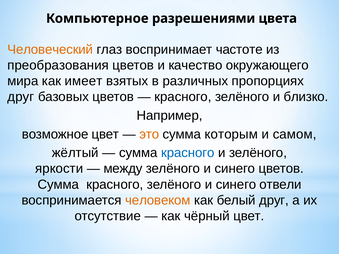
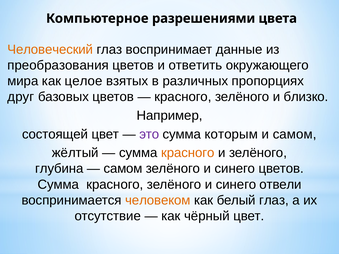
частоте: частоте -> данные
качество: качество -> ответить
имеет: имеет -> целое
возможное: возможное -> состоящей
это colour: orange -> purple
красного at (188, 153) colour: blue -> orange
яркости: яркости -> глубина
между at (123, 169): между -> самом
белый друг: друг -> глаз
